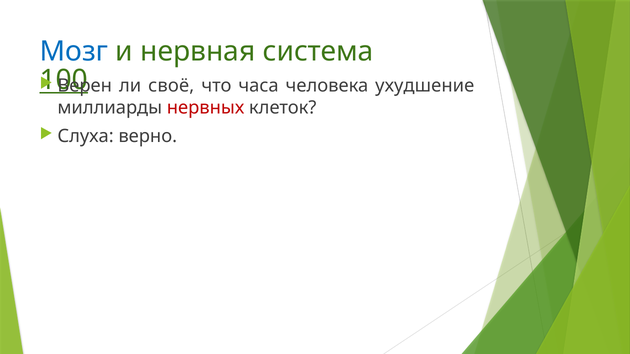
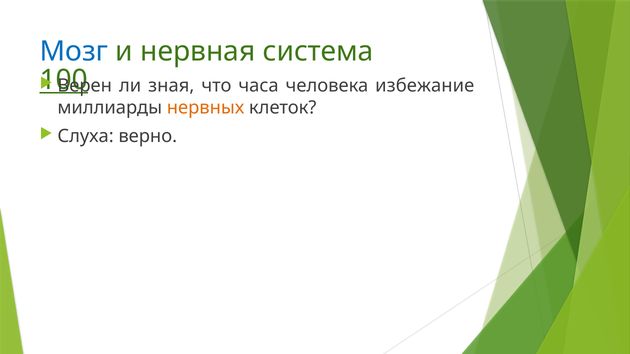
своё: своё -> зная
ухудшение: ухудшение -> избежание
нервных colour: red -> orange
